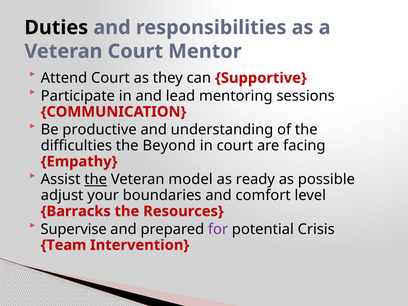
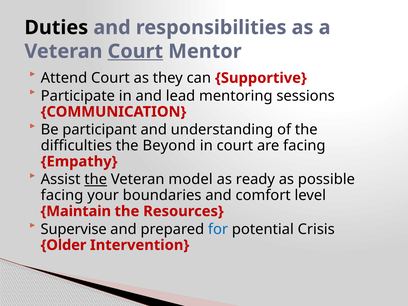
Court at (135, 51) underline: none -> present
productive: productive -> participant
adjust at (62, 195): adjust -> facing
Barracks: Barracks -> Maintain
for colour: purple -> blue
Team: Team -> Older
